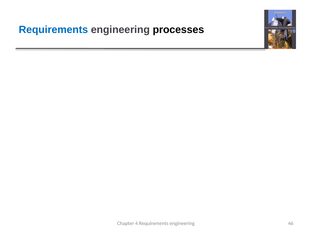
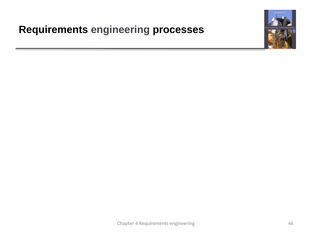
Requirements at (53, 30) colour: blue -> black
